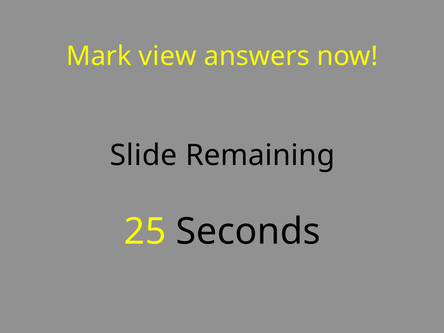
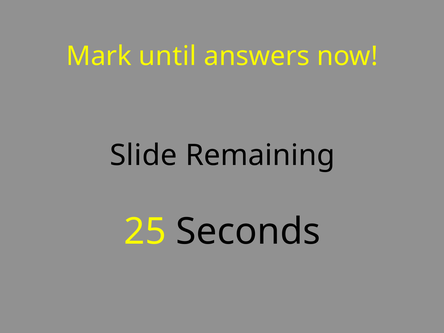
view: view -> until
